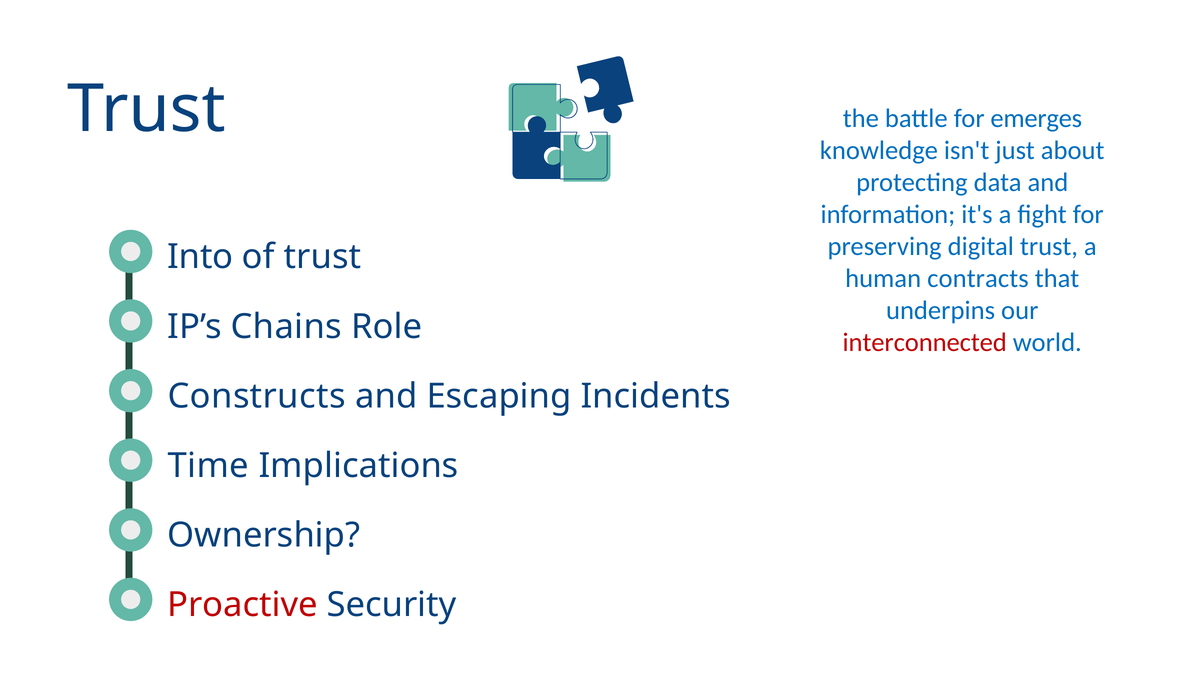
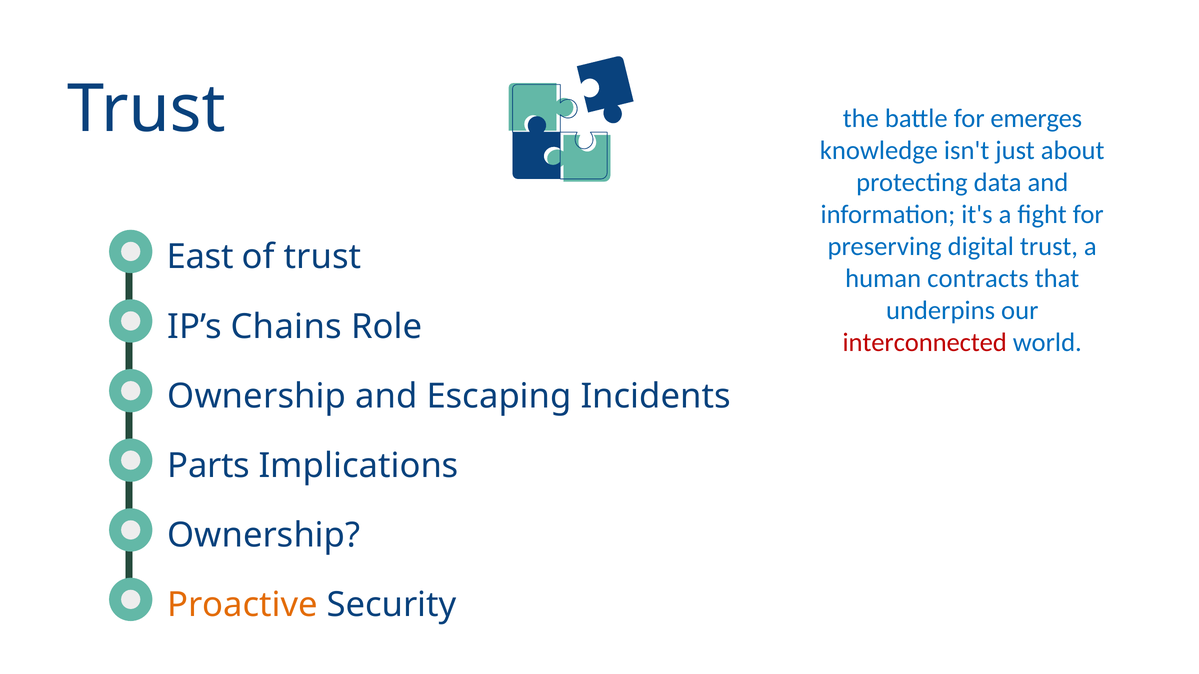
Into: Into -> East
Constructs at (257, 397): Constructs -> Ownership
Time: Time -> Parts
Proactive colour: red -> orange
